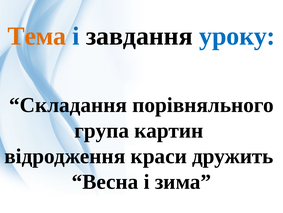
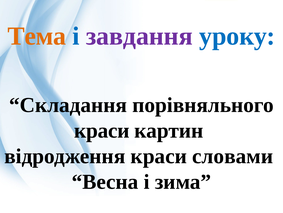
завдання colour: black -> purple
група at (102, 130): група -> краси
дружить: дружить -> словами
